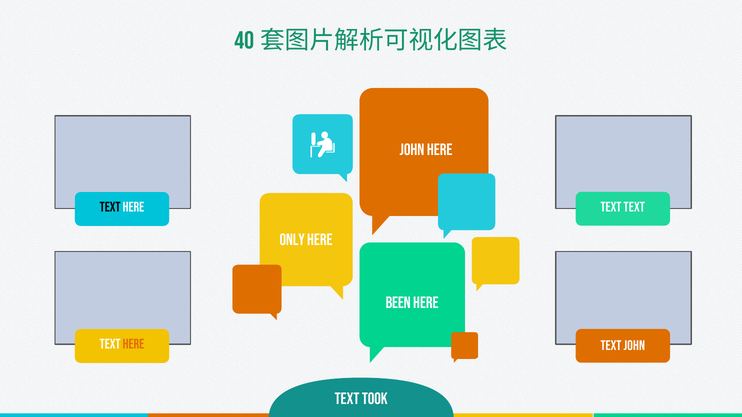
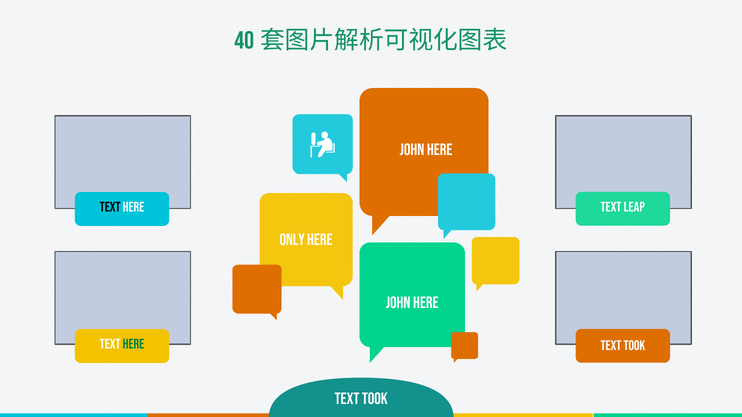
TEXT at (634, 207): TEXT -> LEAP
BEEN at (398, 303): BEEN -> JOHN
HERE at (133, 345) colour: orange -> green
JOHN at (634, 346): JOHN -> TOOK
